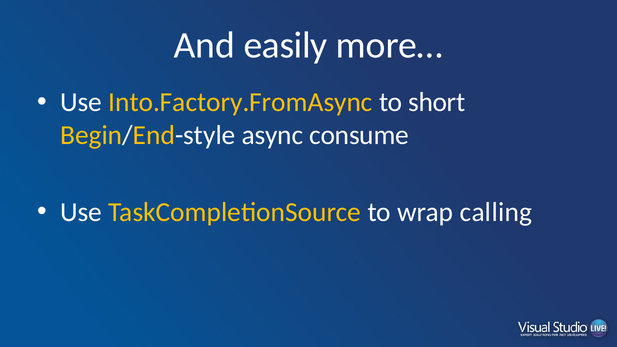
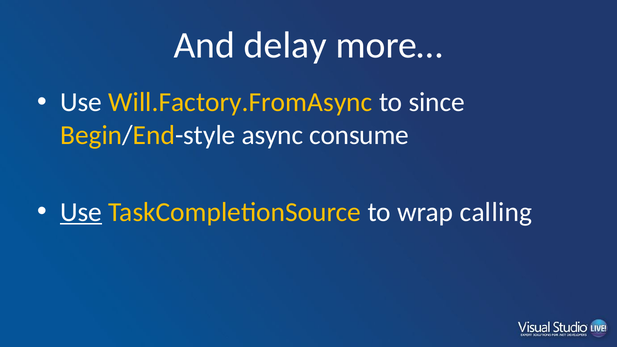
easily: easily -> delay
Into.Factory.FromAsync: Into.Factory.FromAsync -> Will.Factory.FromAsync
short: short -> since
Use at (81, 212) underline: none -> present
